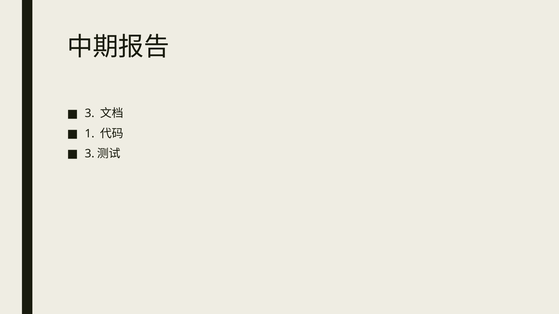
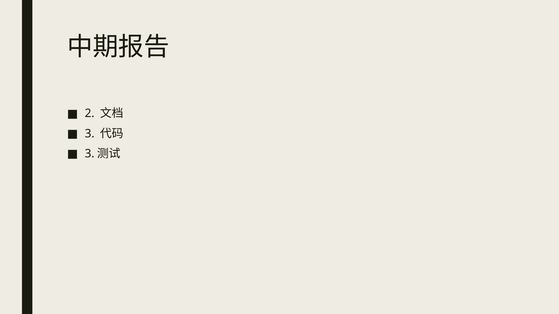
3 at (90, 114): 3 -> 2
1 at (90, 134): 1 -> 3
